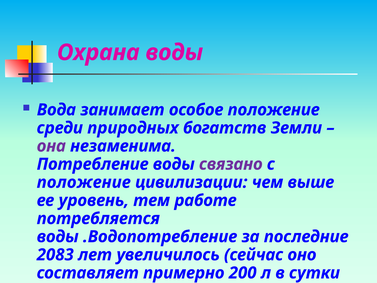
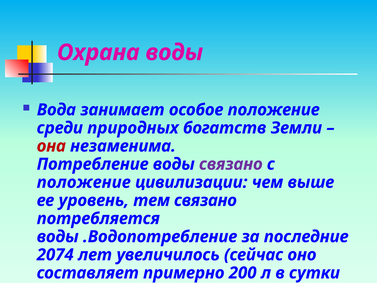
она colour: purple -> red
тем работе: работе -> связано
2083: 2083 -> 2074
